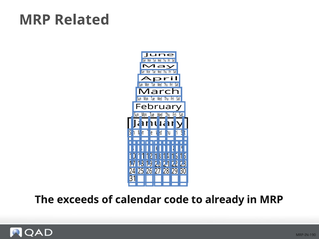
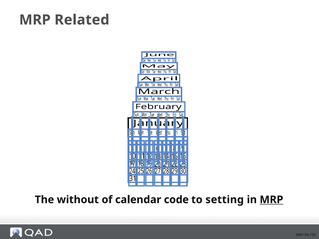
exceeds: exceeds -> without
already: already -> setting
MRP at (271, 200) underline: none -> present
